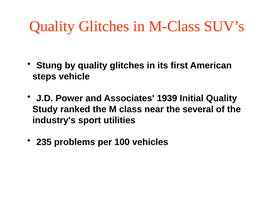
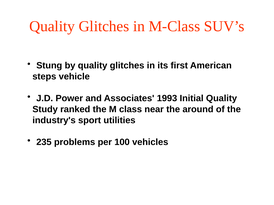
1939: 1939 -> 1993
several: several -> around
